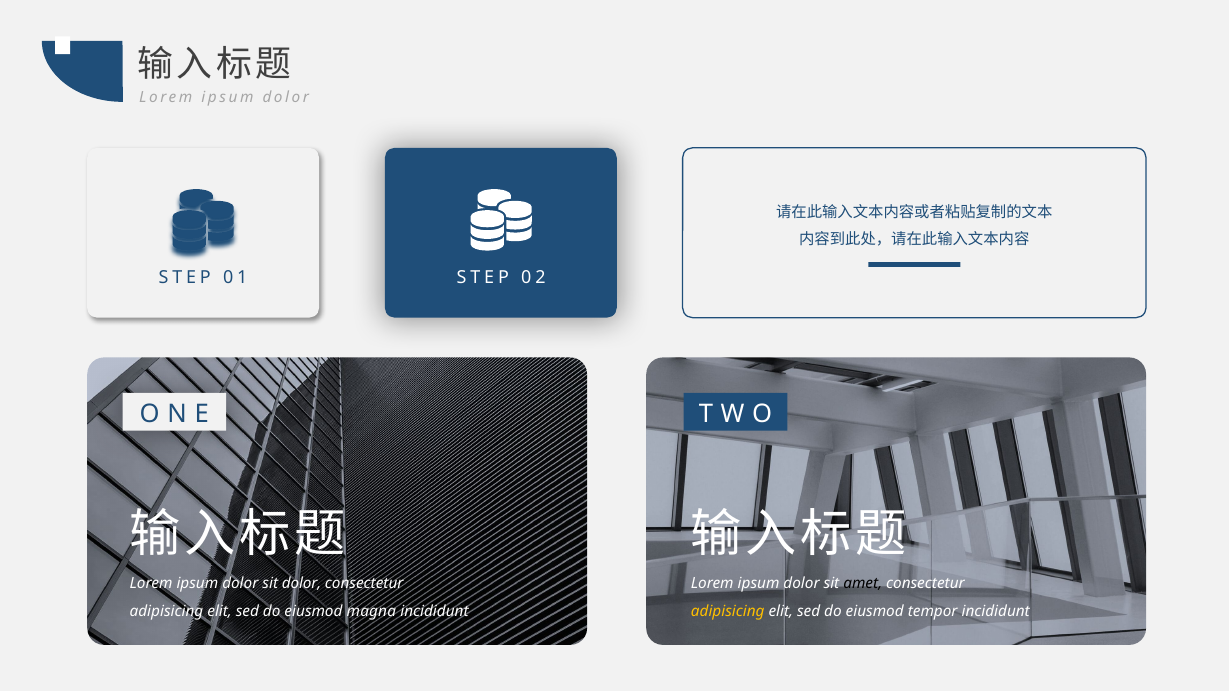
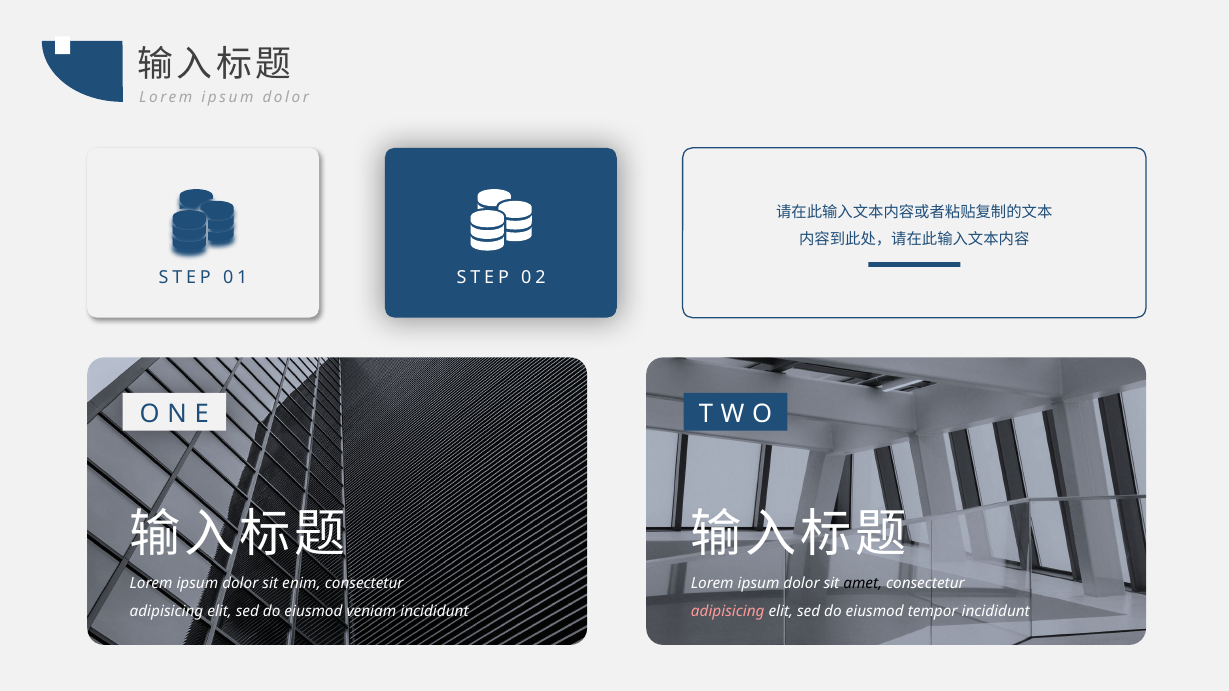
sit dolor: dolor -> enim
magna: magna -> veniam
adipisicing at (728, 611) colour: yellow -> pink
